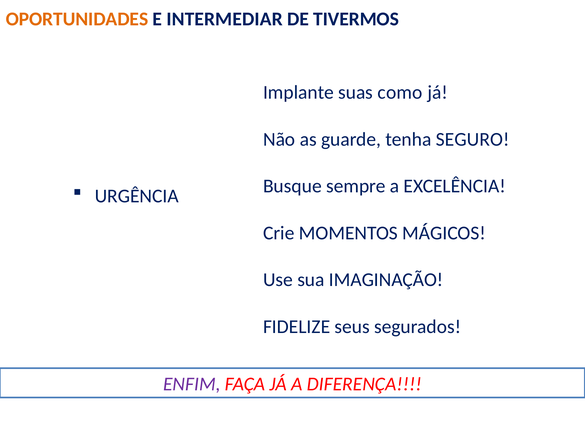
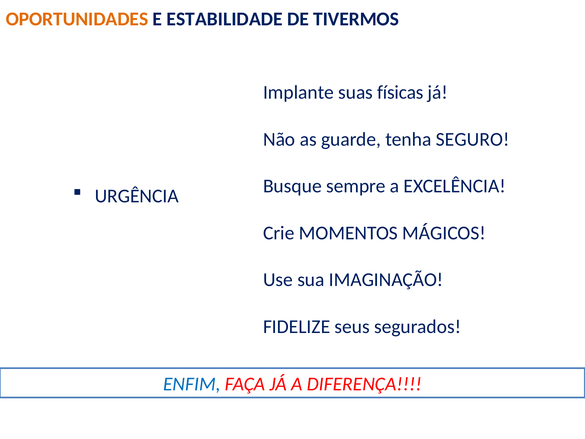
INTERMEDIAR: INTERMEDIAR -> ESTABILIDADE
como: como -> físicas
ENFIM colour: purple -> blue
